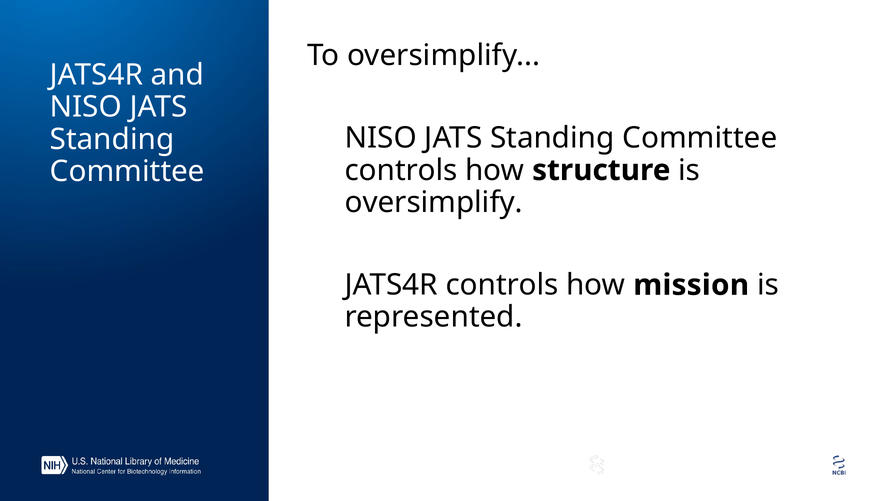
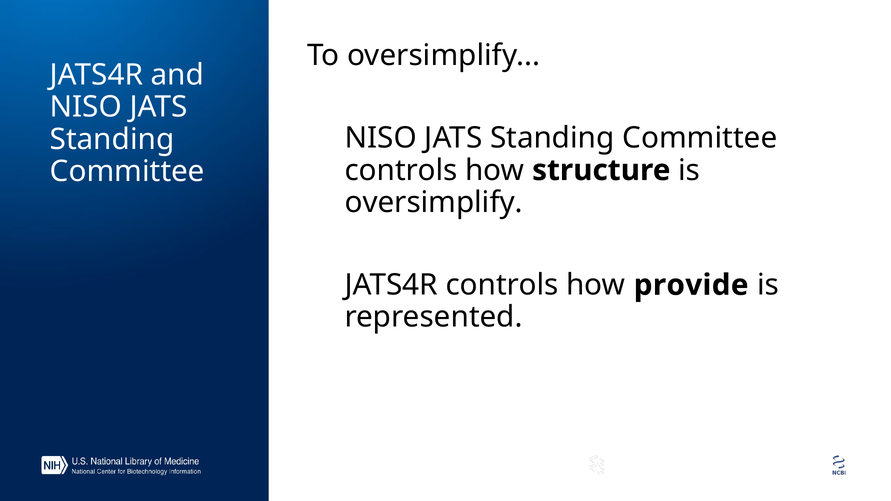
mission: mission -> provide
